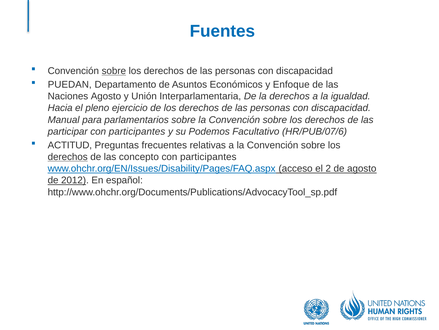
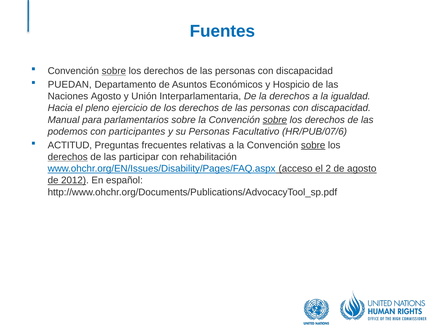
Enfoque: Enfoque -> Hospicio
sobre at (275, 120) underline: none -> present
participar: participar -> podemos
su Podemos: Podemos -> Personas
sobre at (313, 145) underline: none -> present
concepto: concepto -> participar
participantes at (208, 157): participantes -> rehabilitación
